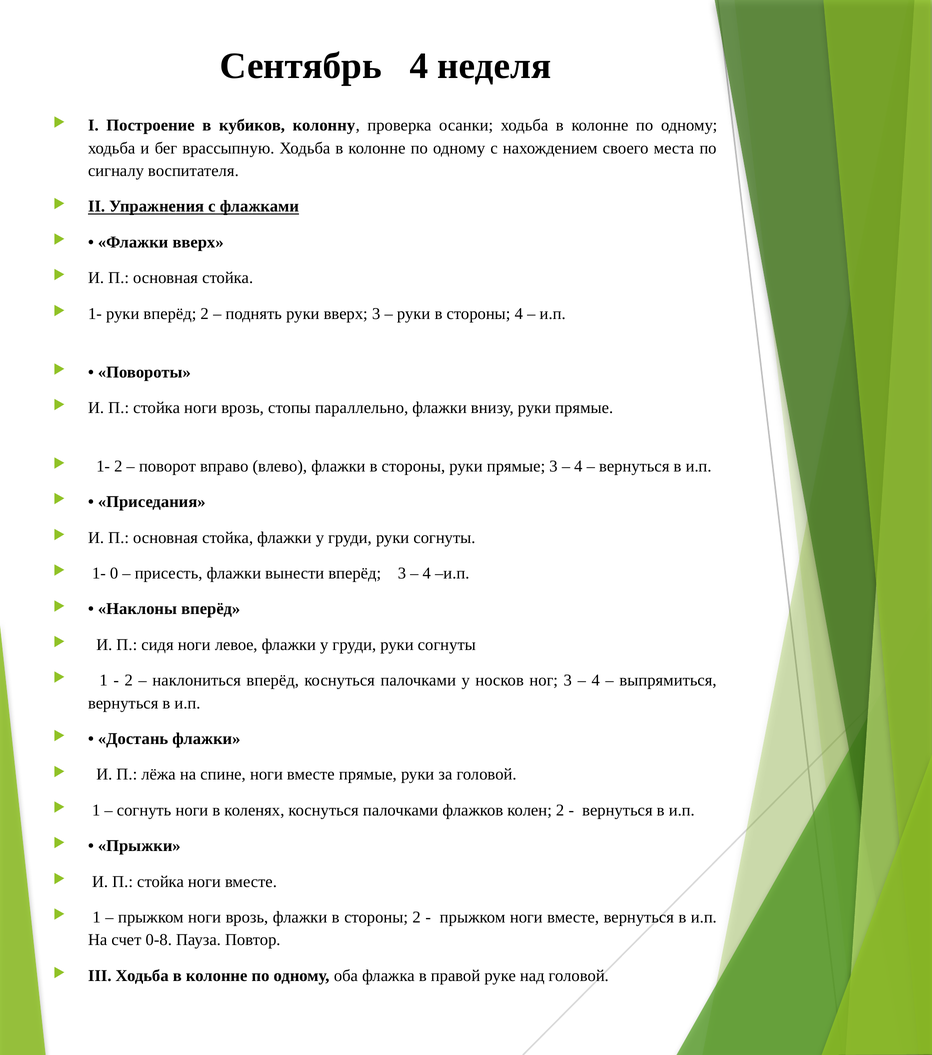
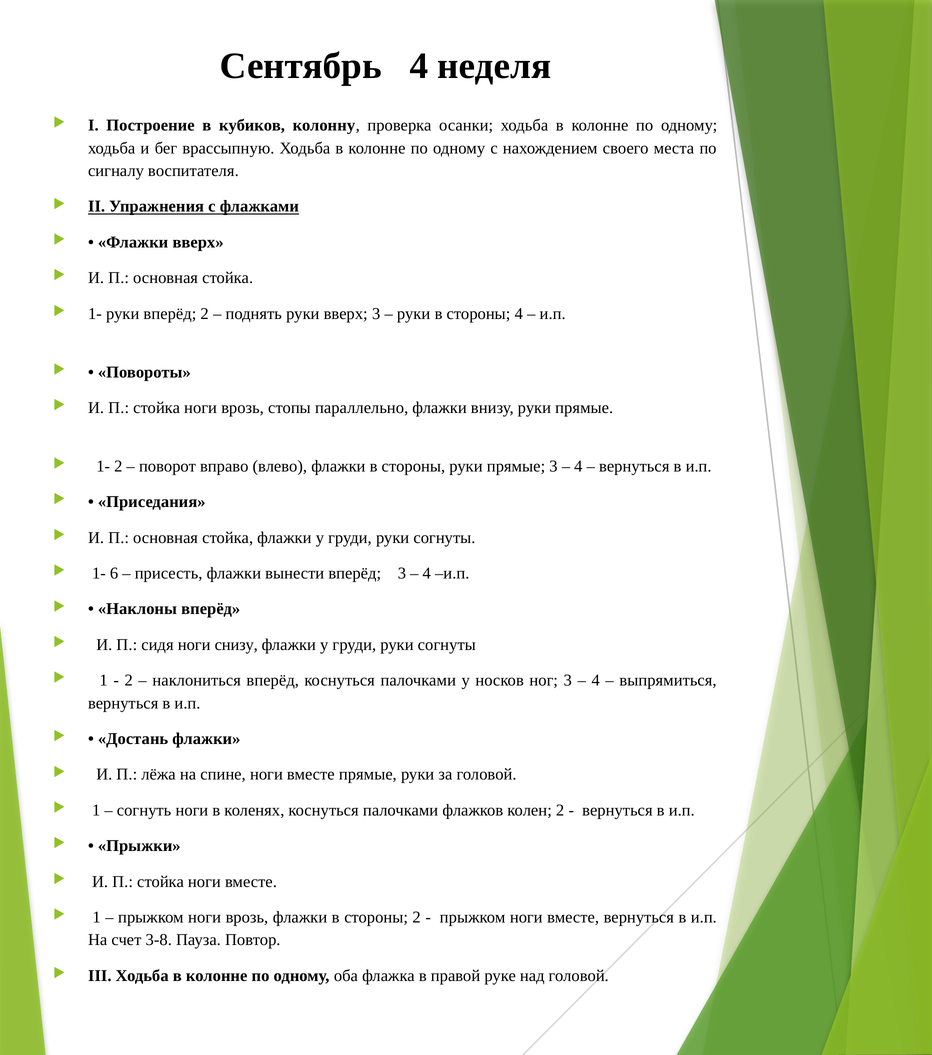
0: 0 -> 6
левое: левое -> снизу
0-8: 0-8 -> 3-8
